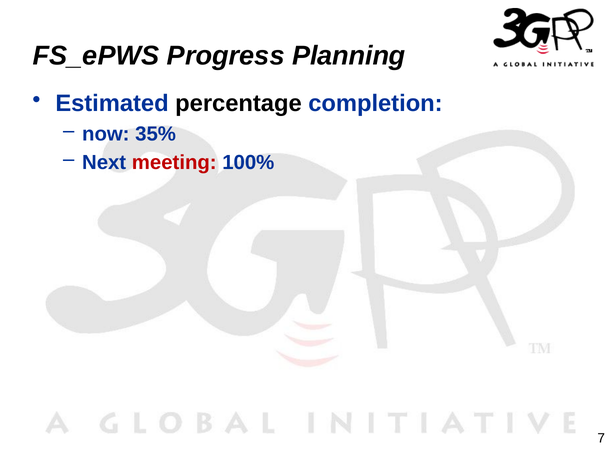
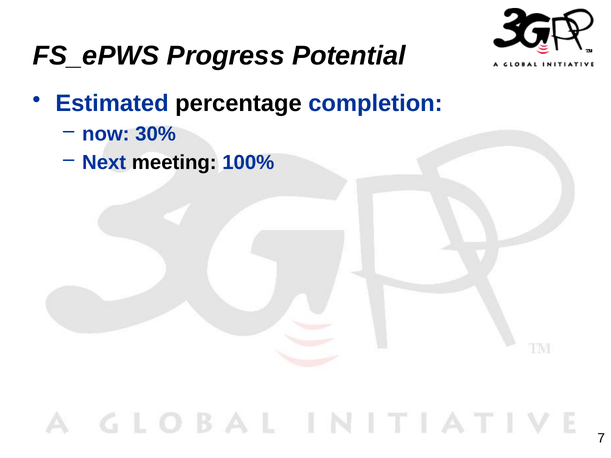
Planning: Planning -> Potential
35%: 35% -> 30%
meeting colour: red -> black
